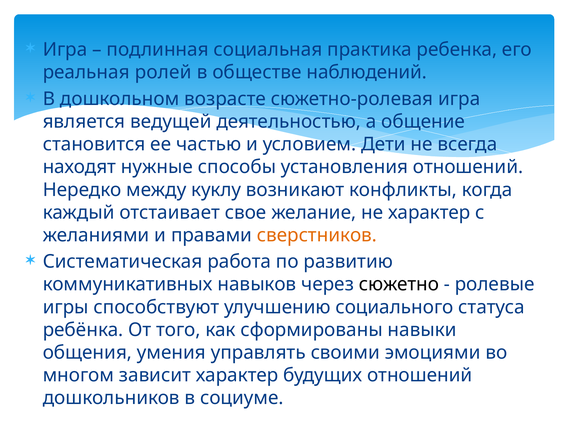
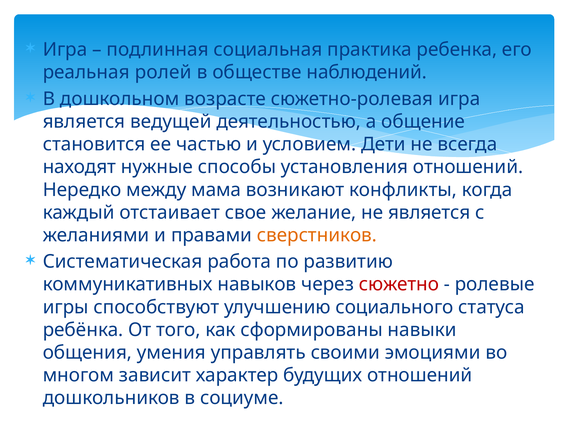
куклу: куклу -> мама
не характер: характер -> является
сюжетно colour: black -> red
